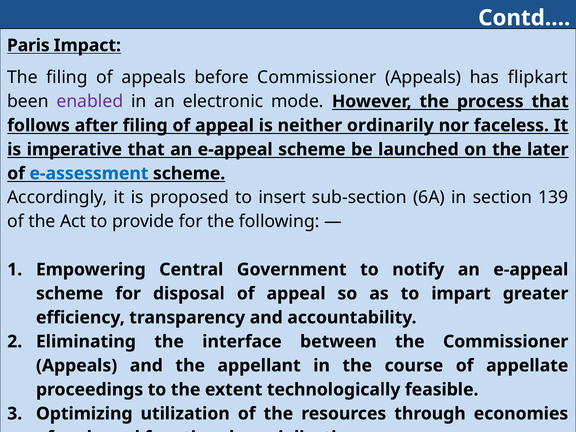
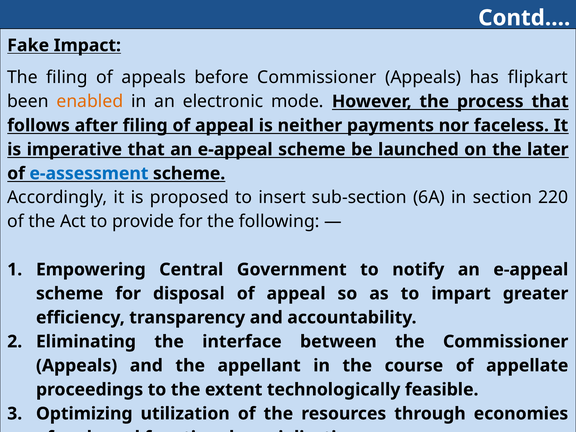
Paris: Paris -> Fake
enabled colour: purple -> orange
ordinarily: ordinarily -> payments
139: 139 -> 220
